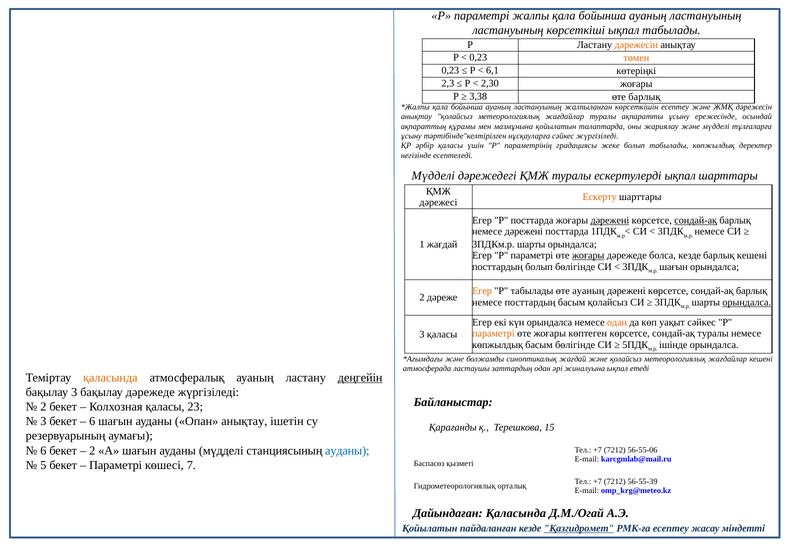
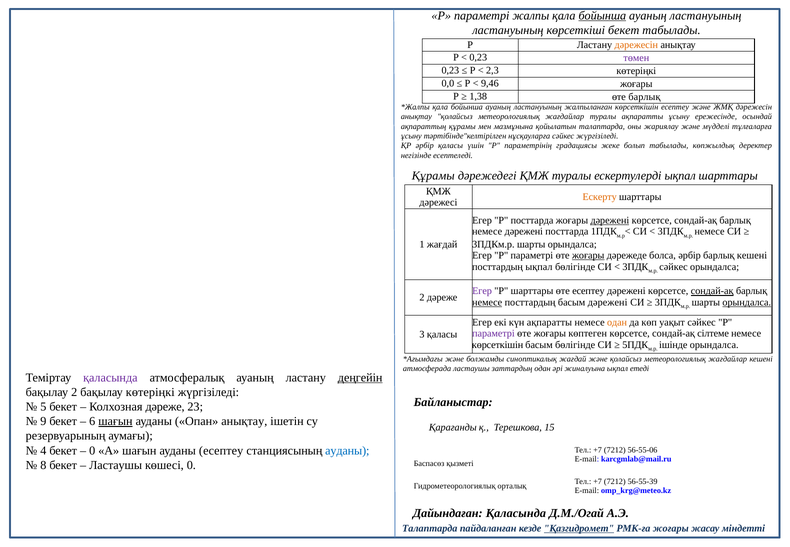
бойынша at (602, 16) underline: none -> present
көрсеткіші ықпал: ықпал -> бекет
төмен colour: orange -> purple
6,1: 6,1 -> 2,3
2,3: 2,3 -> 0,0
2,30: 2,30 -> 9,46
3,38: 3,38 -> 1,38
Мүдделі at (433, 176): Мүдделі -> Құрамы
сондай-ақ at (696, 220) underline: present -> none
болса кезде: кезде -> әрбір
посттардың болып: болып -> ықпал
шағын at (674, 267): шағын -> сәйкес
Егер at (482, 291) colour: orange -> purple
Р табылады: табылады -> шарттары
өте ауаның: ауаның -> есептеу
сондай-ақ at (712, 291) underline: none -> present
немесе at (487, 302) underline: none -> present
басым қолайсыз: қолайсыз -> дәрежені
күн орындалса: орындалса -> ақпаратты
параметрі at (493, 333) colour: orange -> purple
сондай-ақ туралы: туралы -> сілтеме
көпжылдық at (498, 345): көпжылдық -> көрсеткішін
қаласында at (110, 378) colour: orange -> purple
бақылау 3: 3 -> 2
бақылау дәрежеде: дәрежеде -> көтеріңкі
2 at (43, 407): 2 -> 5
Колхозная қаласы: қаласы -> дәреже
3 at (43, 421): 3 -> 9
шағын at (115, 421) underline: none -> present
6 at (43, 450): 6 -> 4
2 at (92, 450): 2 -> 0
ауданы мүдделі: мүдделі -> есептеу
5: 5 -> 8
Параметрі at (116, 465): Параметрі -> Ластаушы
көшесі 7: 7 -> 0
Қойылатын at (430, 528): Қойылатын -> Талаптарда
РМК-ға есептеу: есептеу -> жоғары
